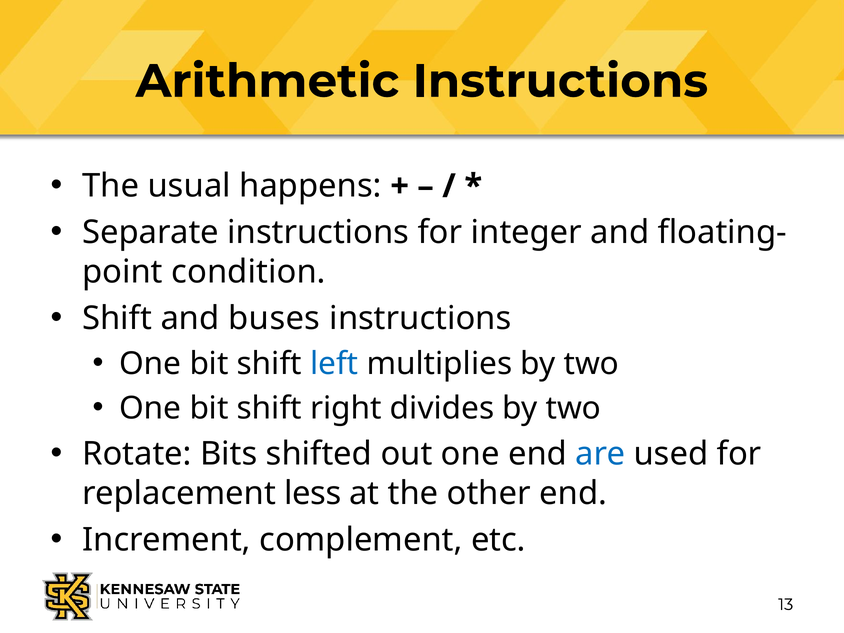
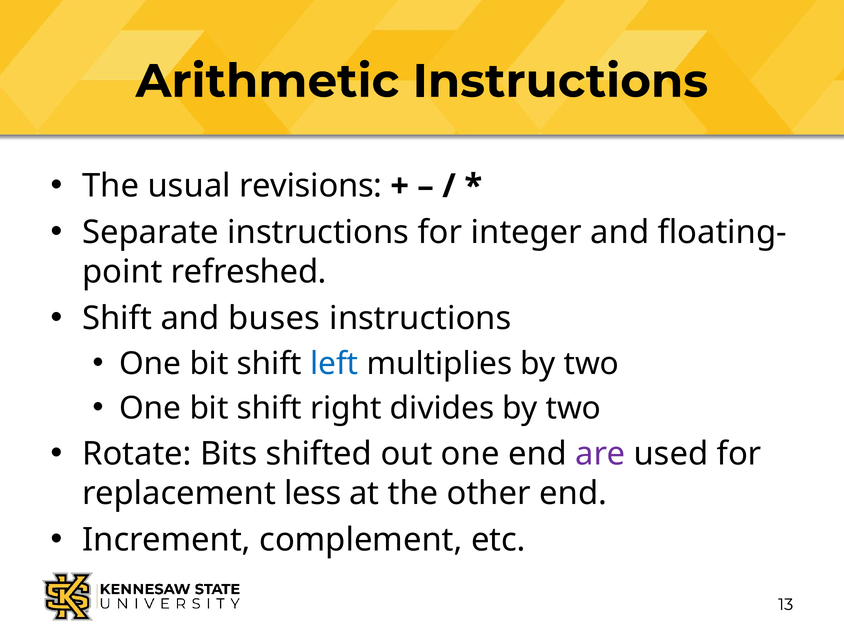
happens: happens -> revisions
condition: condition -> refreshed
are colour: blue -> purple
